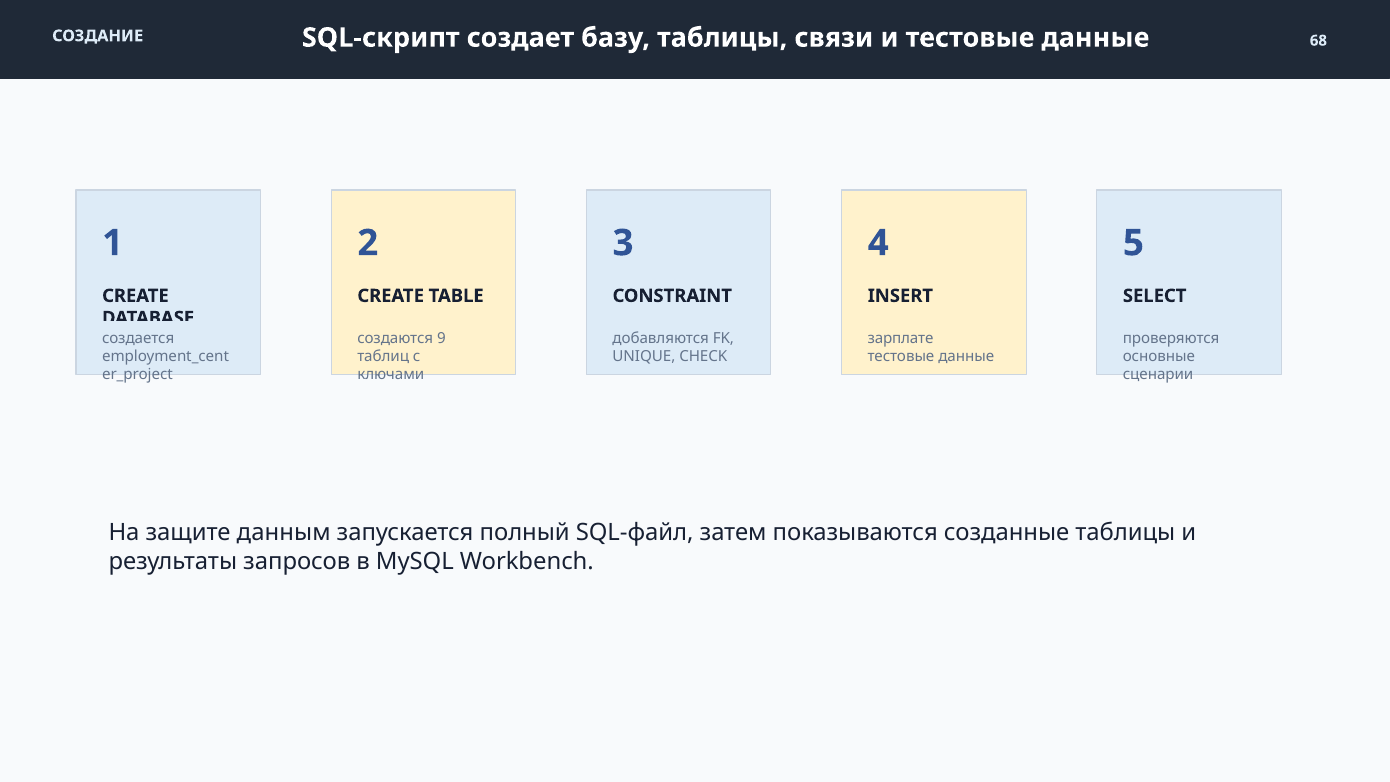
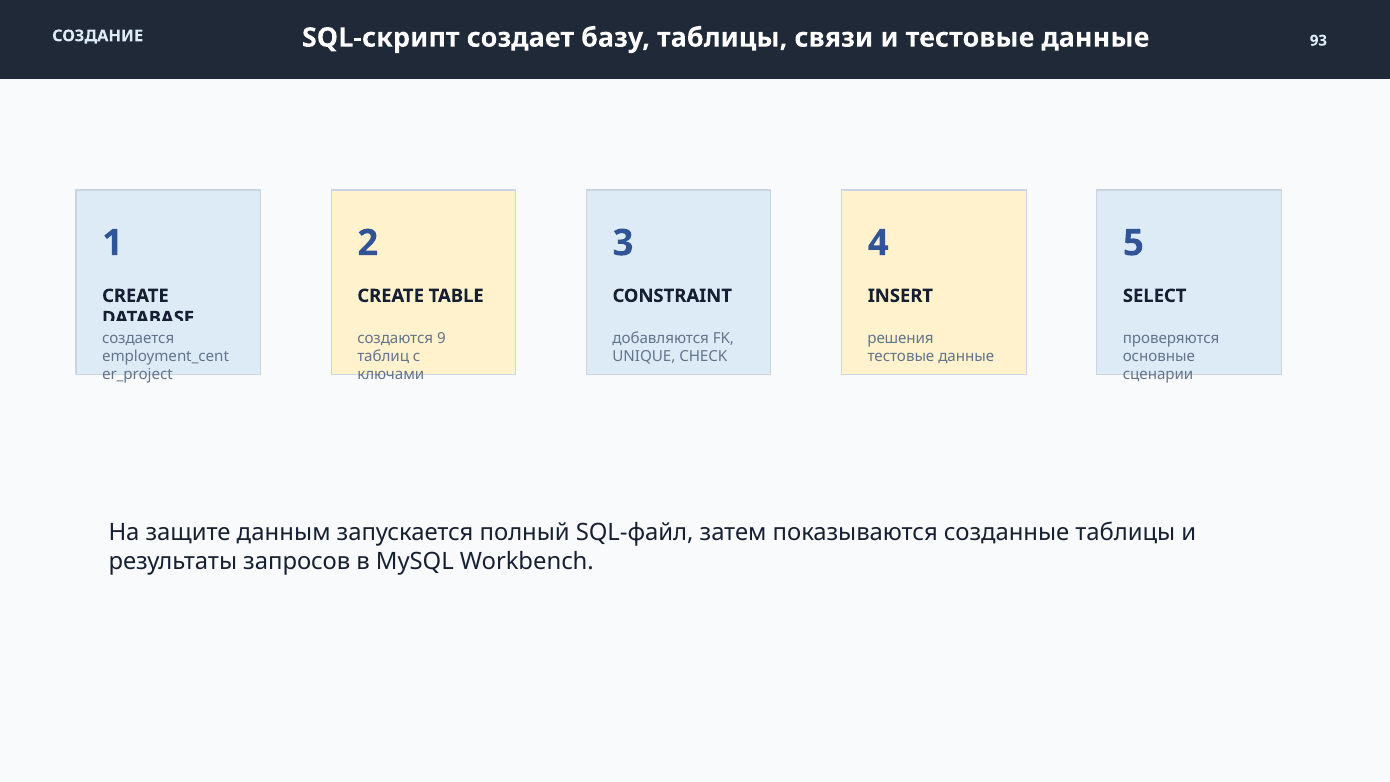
68: 68 -> 93
зарплате: зарплате -> решения
